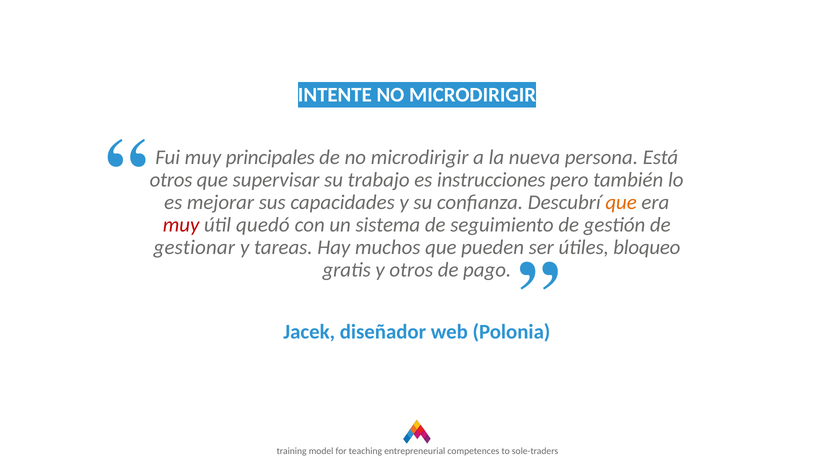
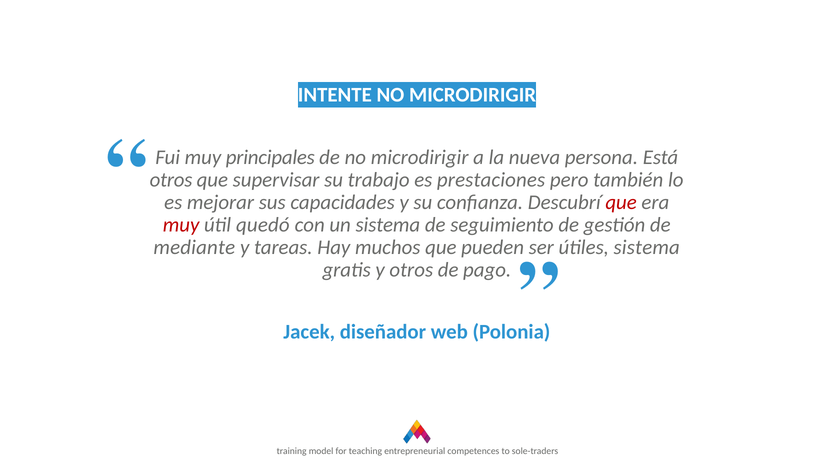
instrucciones: instrucciones -> prestaciones
que at (621, 202) colour: orange -> red
gestionar: gestionar -> mediante
útiles bloqueo: bloqueo -> sistema
